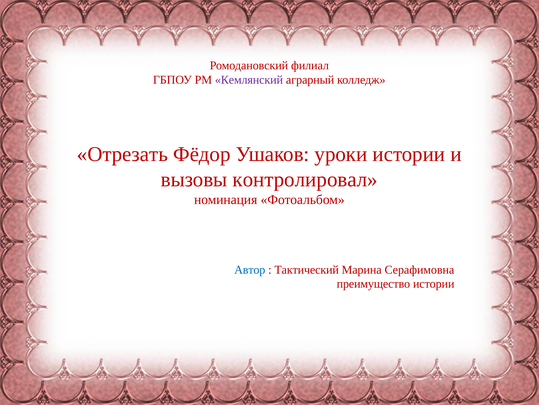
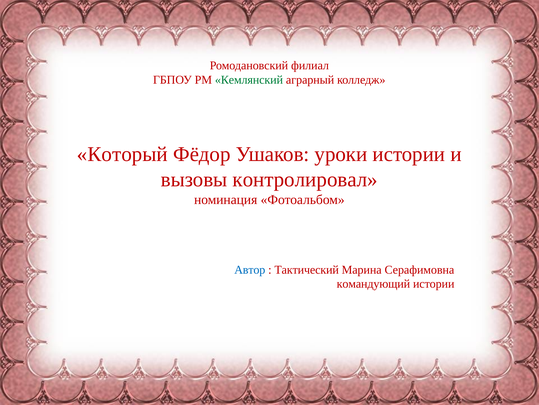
Кемлянский colour: purple -> green
Отрезать: Отрезать -> Который
преимущество: преимущество -> командующий
